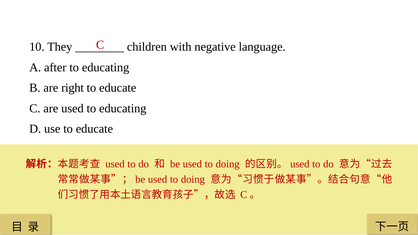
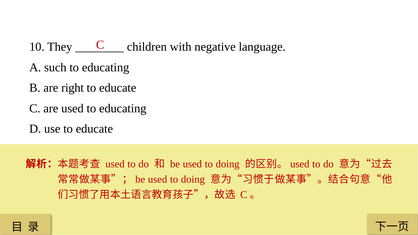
after: after -> such
